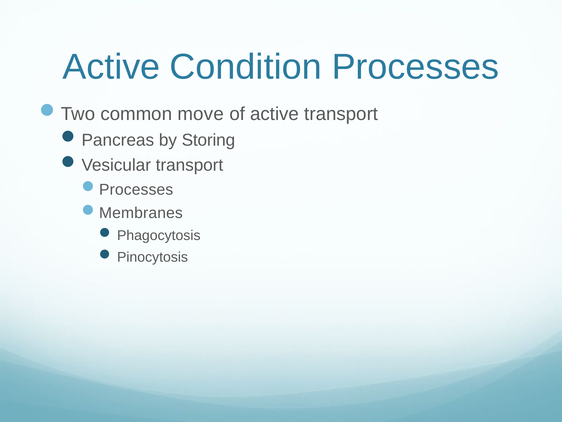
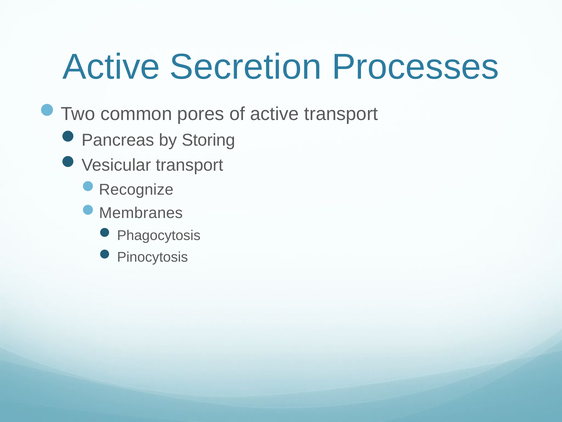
Condition: Condition -> Secretion
move: move -> pores
Processes at (136, 189): Processes -> Recognize
